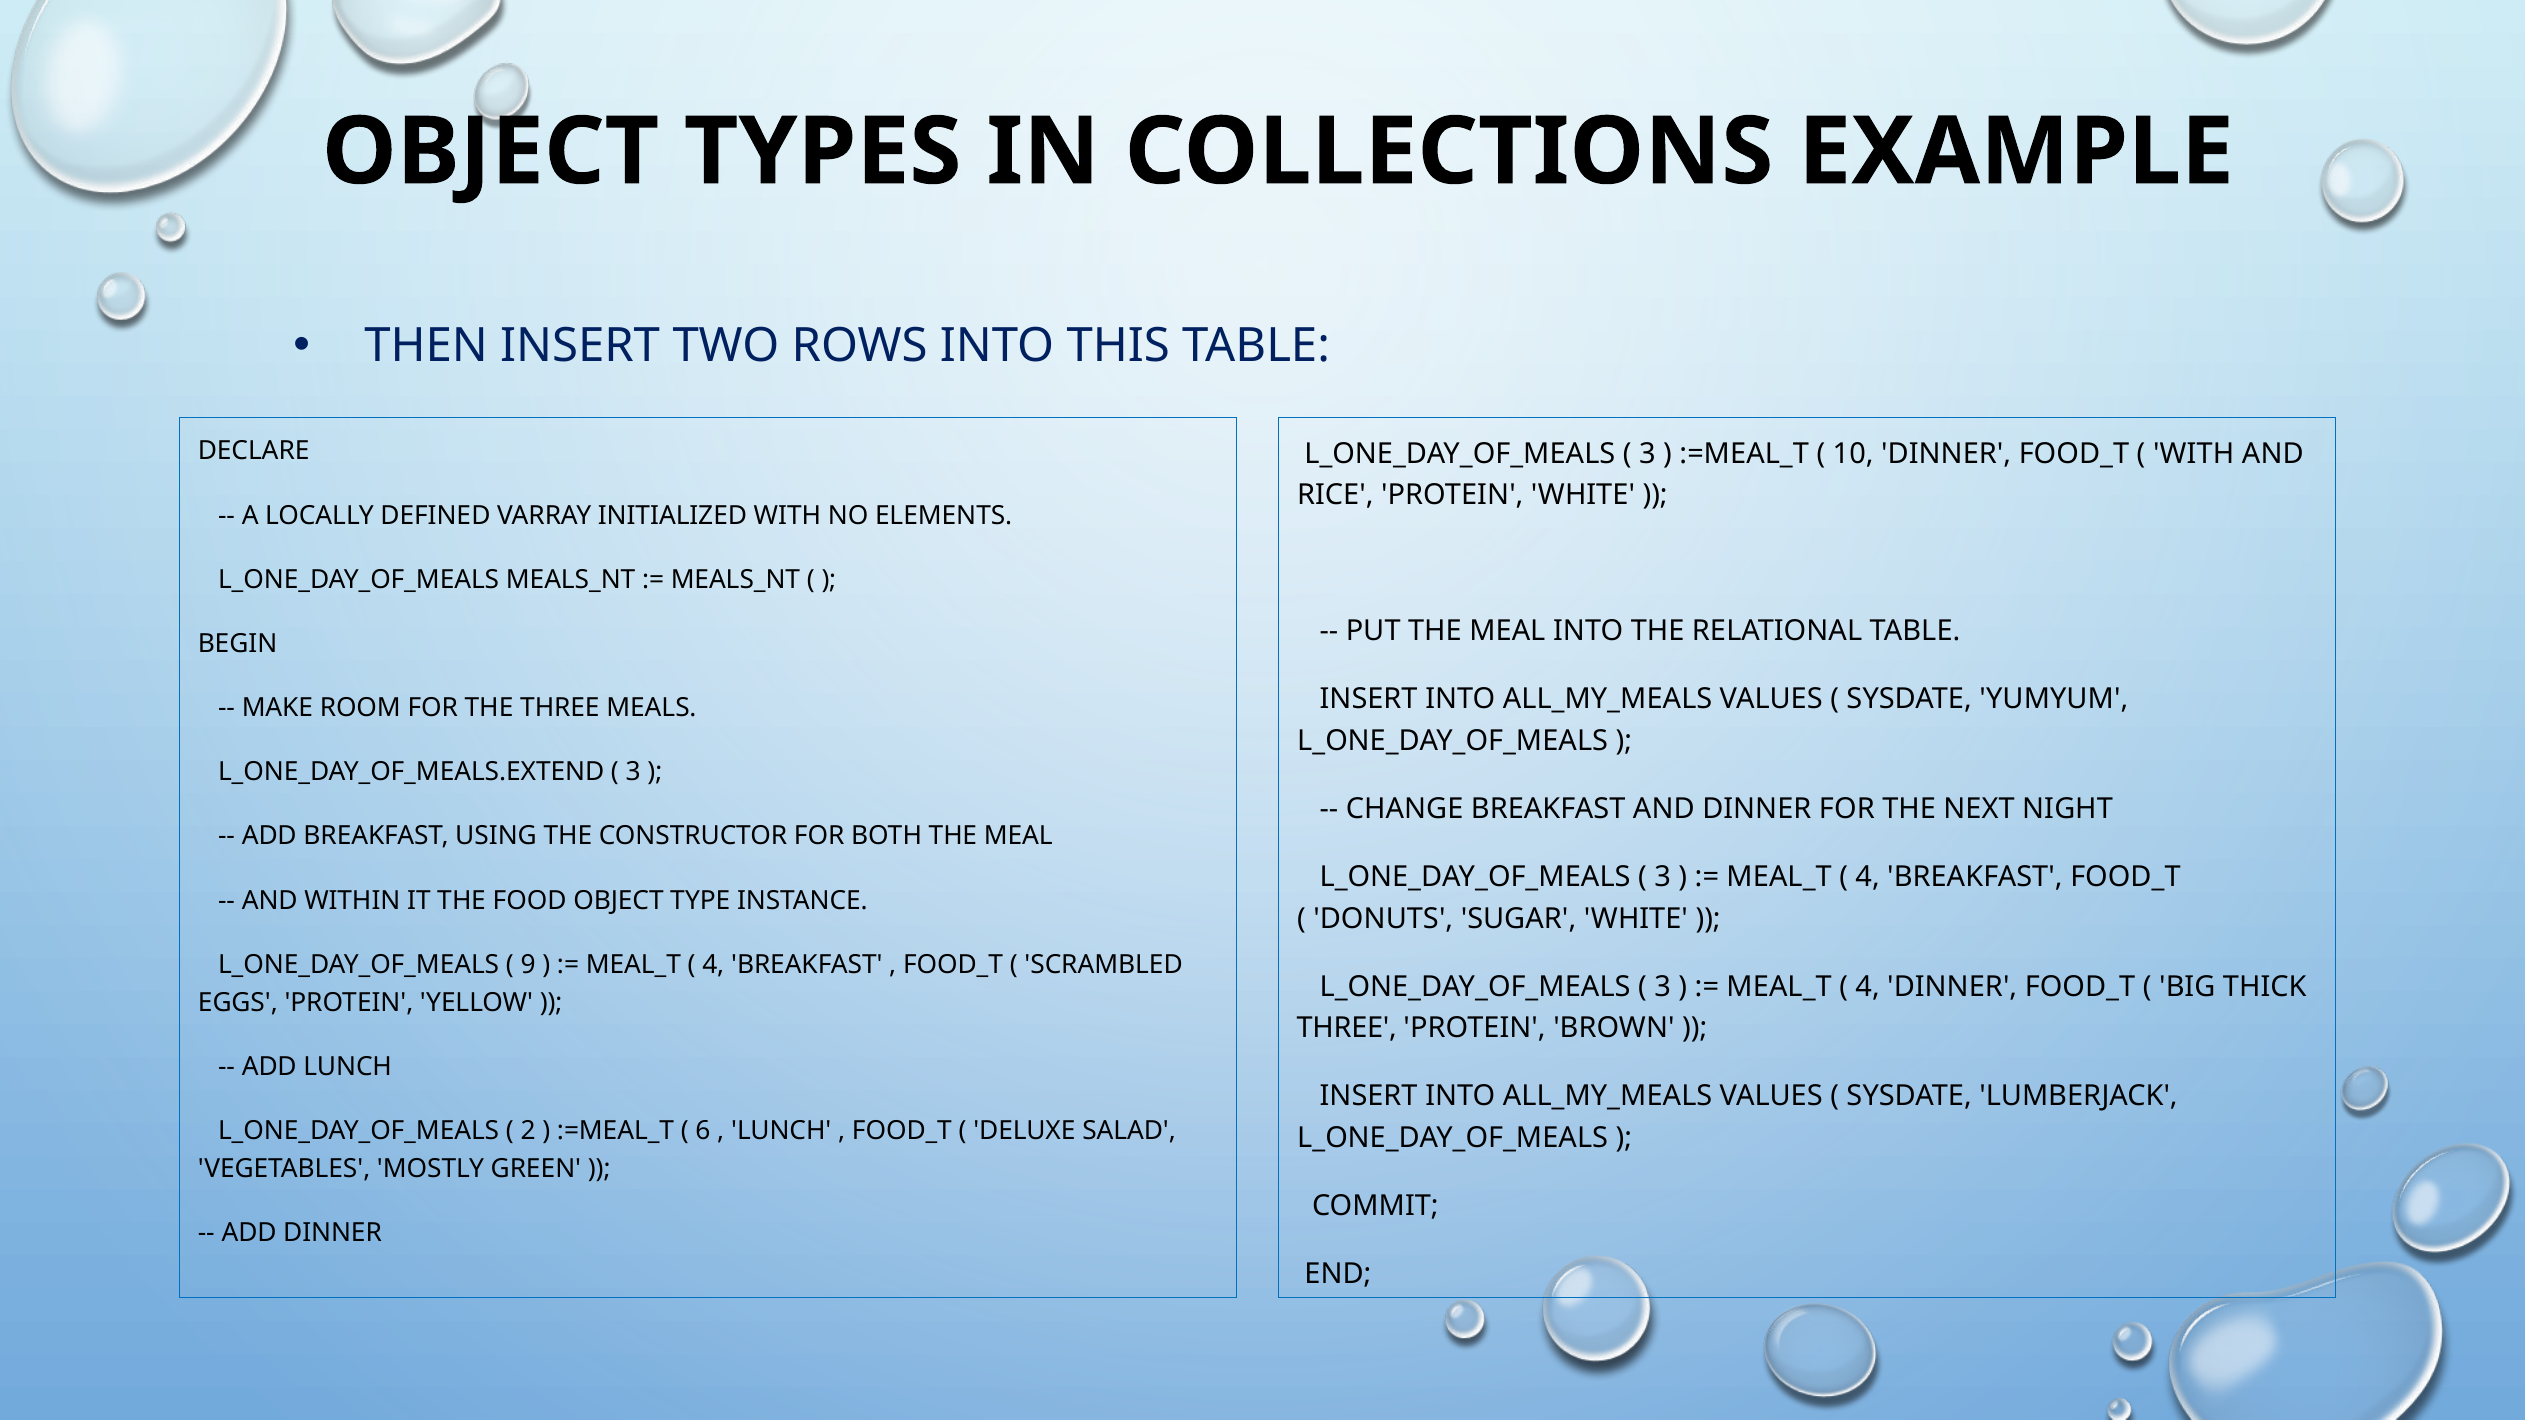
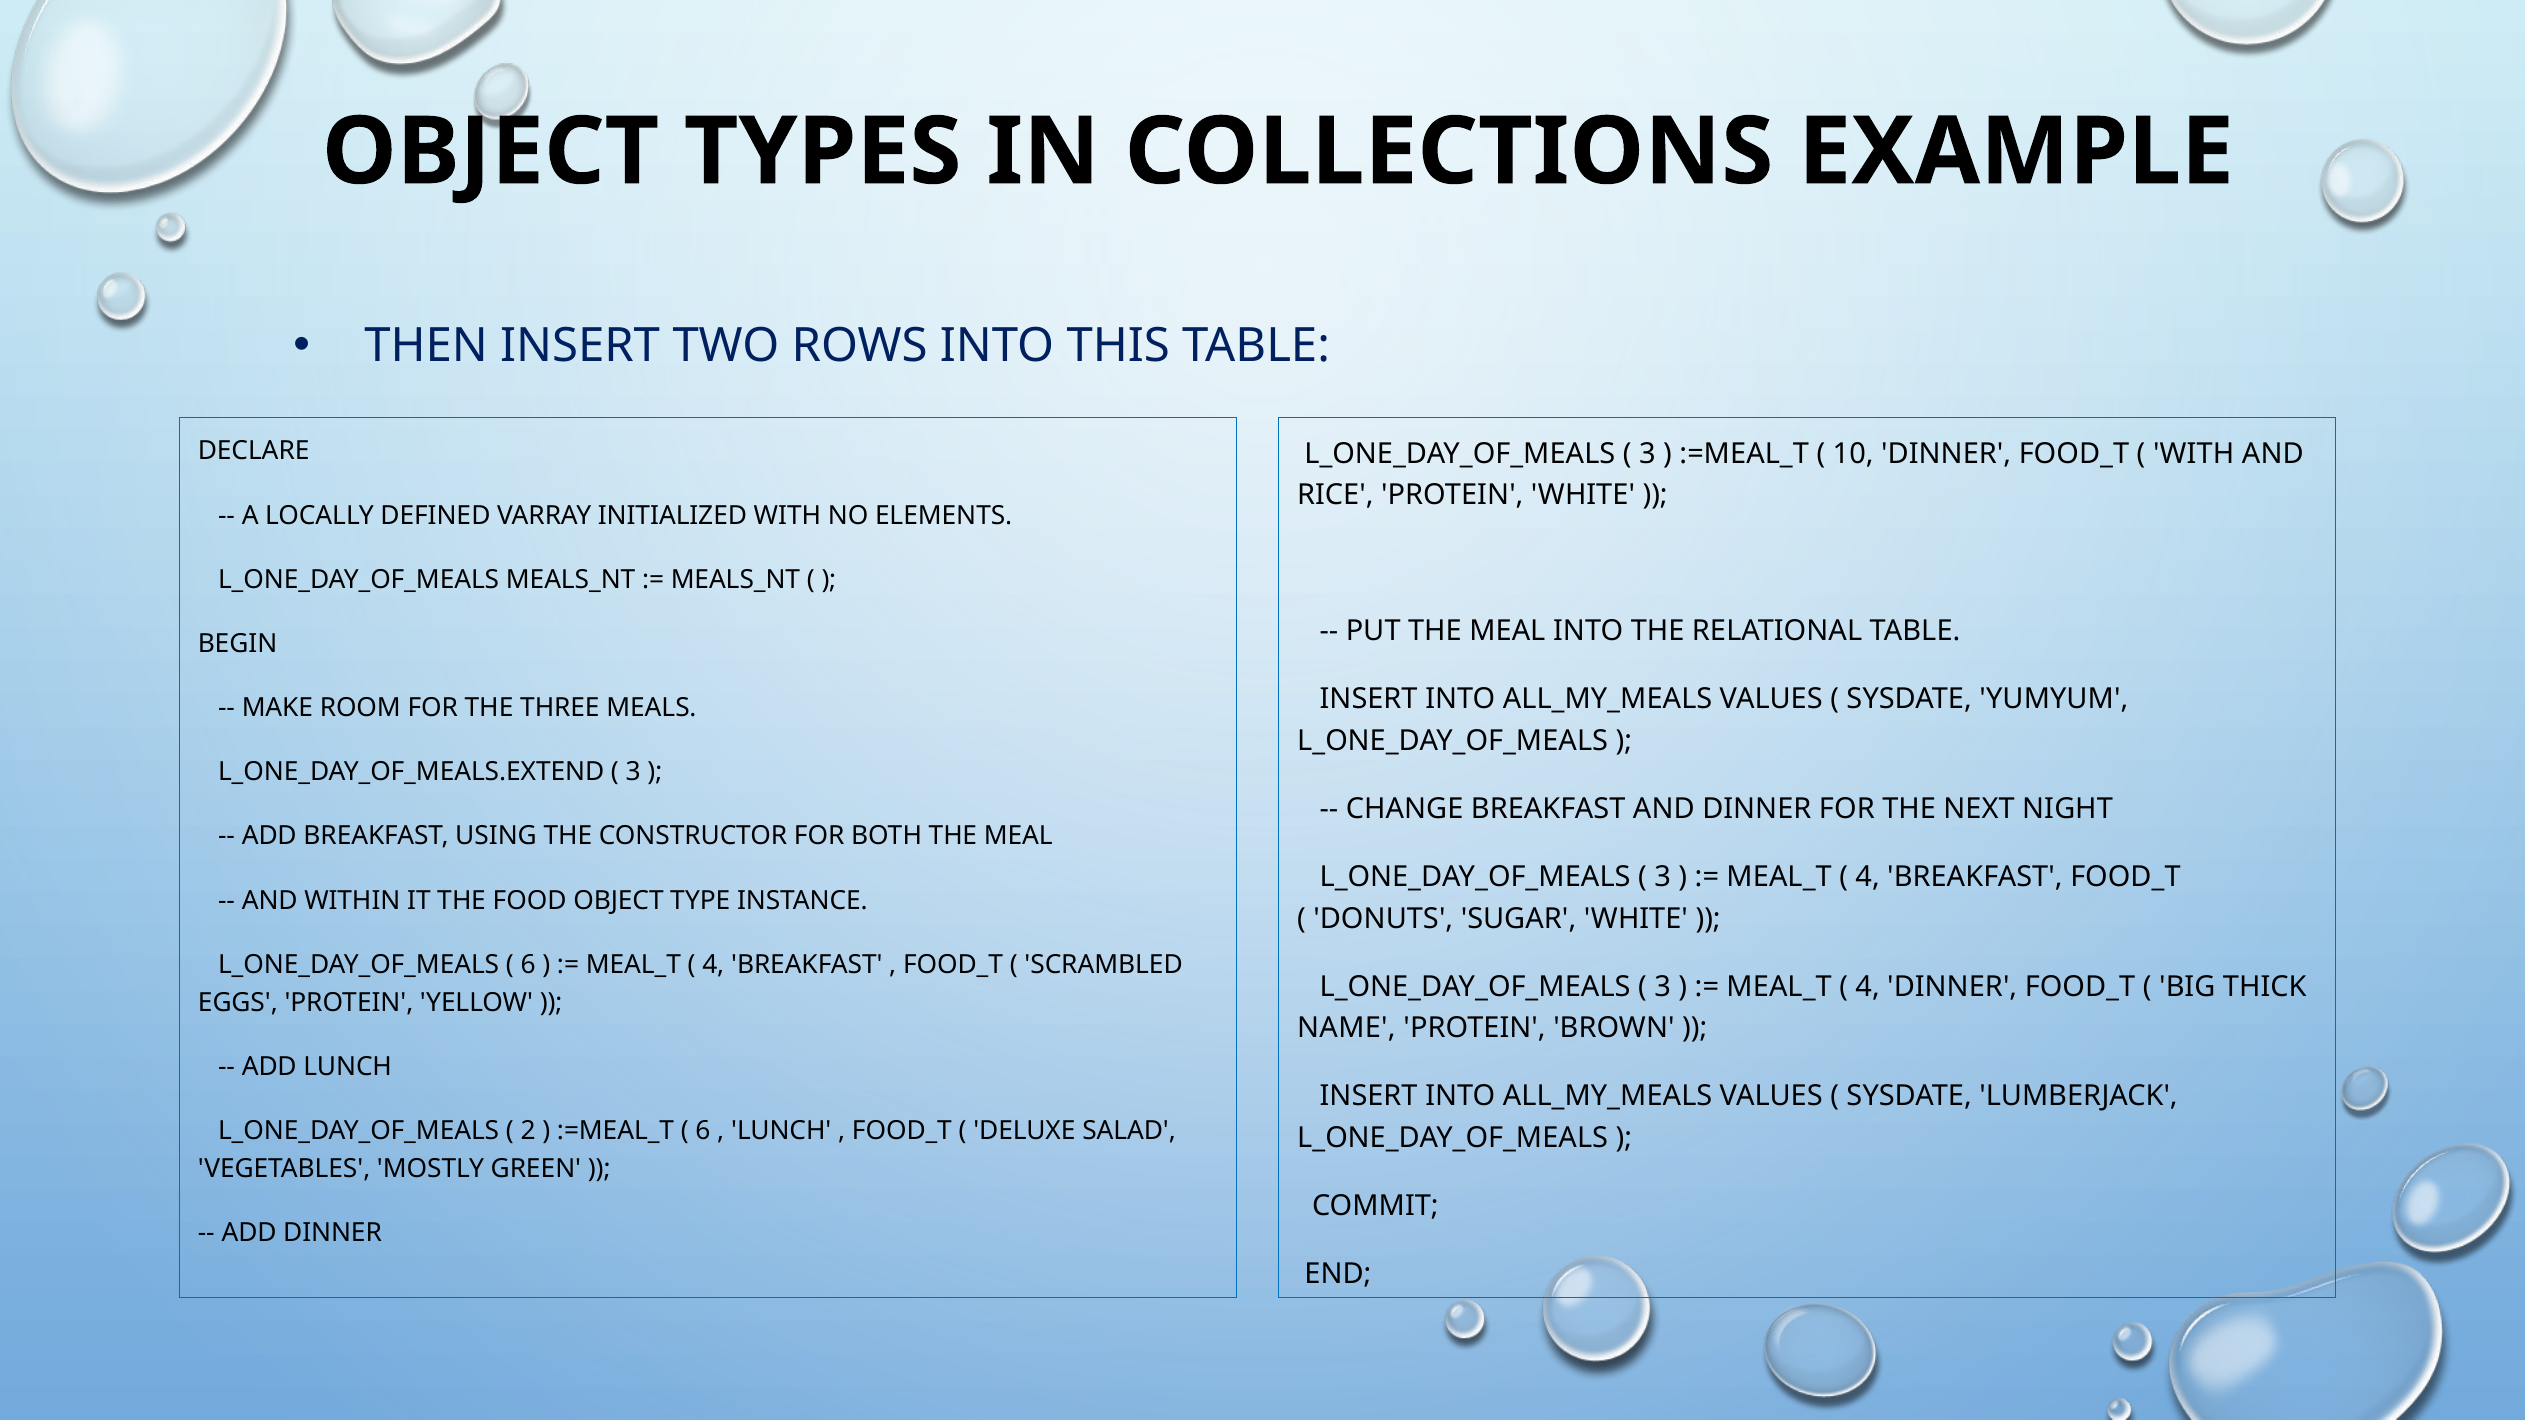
9 at (528, 965): 9 -> 6
THREE at (1347, 1028): THREE -> NAME
